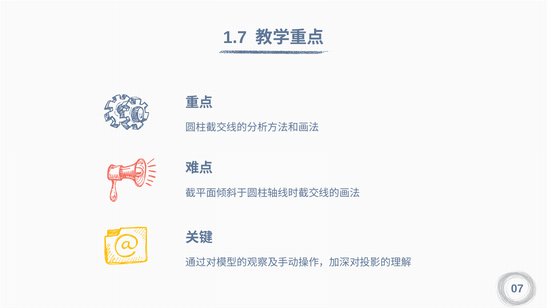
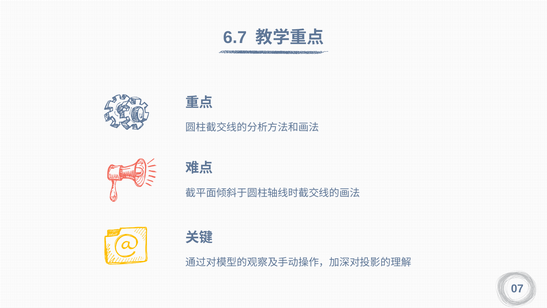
1.7: 1.7 -> 6.7
